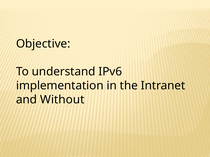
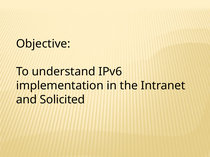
Without: Without -> Solicited
